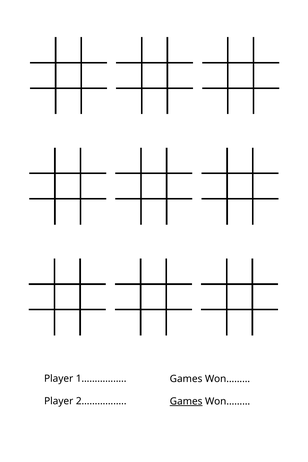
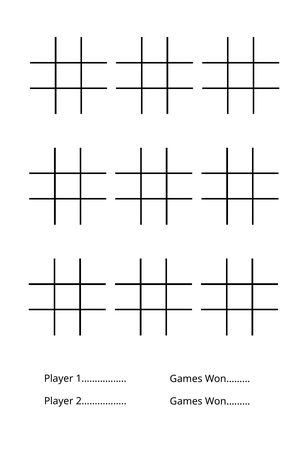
Games at (186, 401) underline: present -> none
